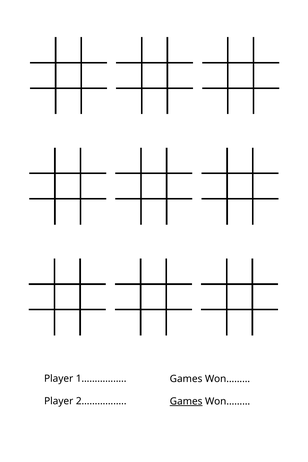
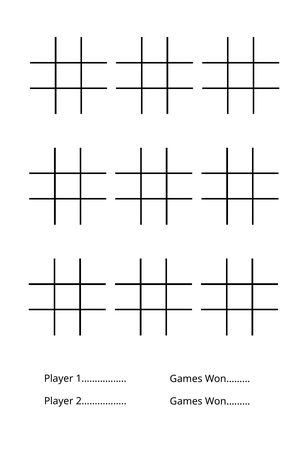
Games at (186, 401) underline: present -> none
